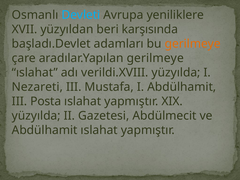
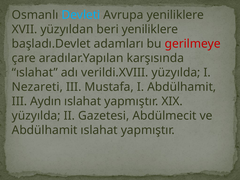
beri karşısında: karşısında -> yeniliklere
gerilmeye at (193, 44) colour: orange -> red
aradılar.Yapılan gerilmeye: gerilmeye -> karşısında
Posta: Posta -> Aydın
